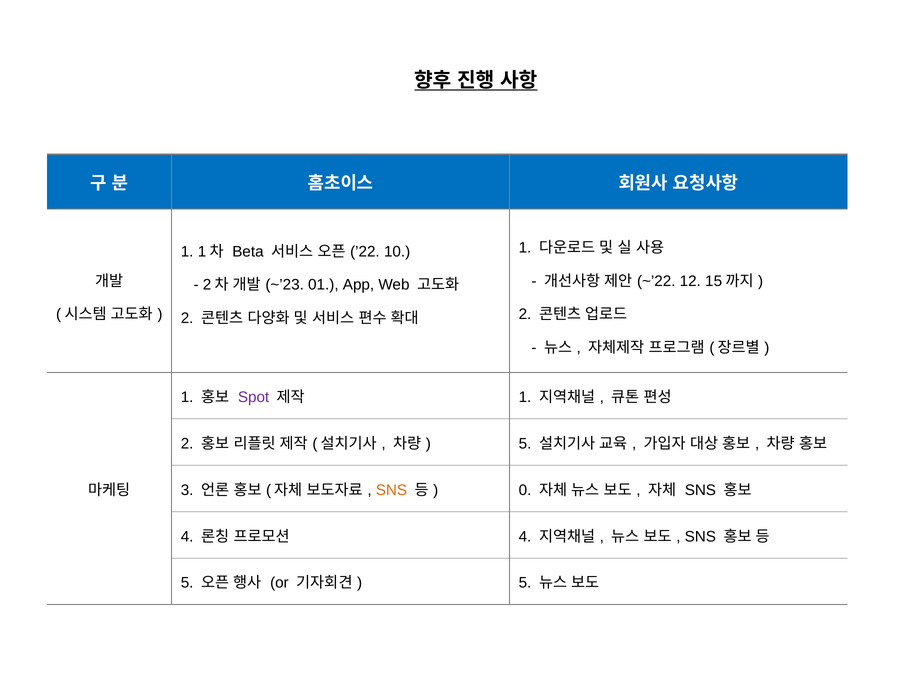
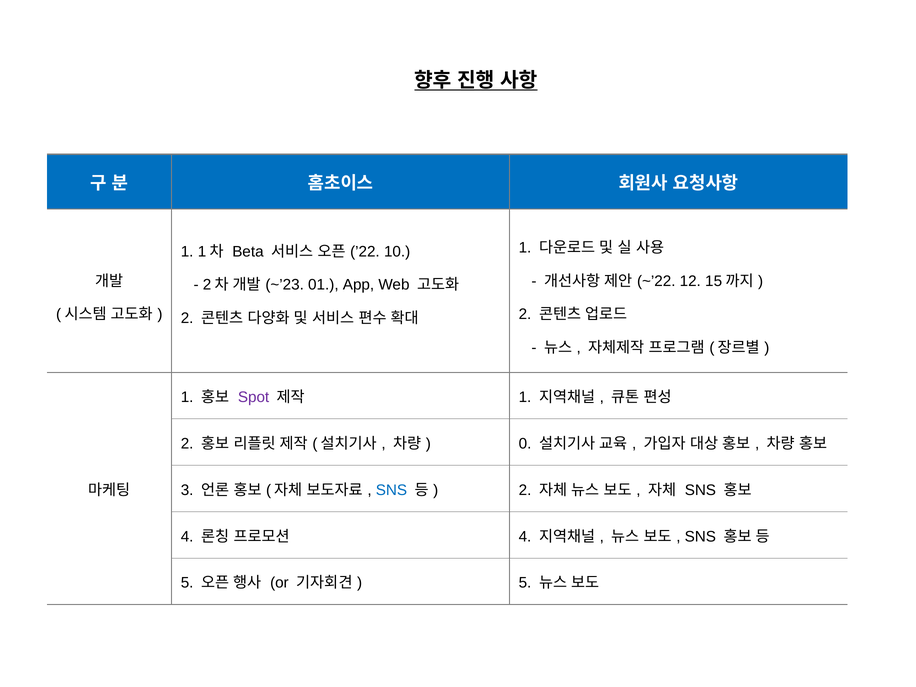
5 at (525, 444): 5 -> 0
SNS at (391, 490) colour: orange -> blue
0 at (525, 490): 0 -> 2
